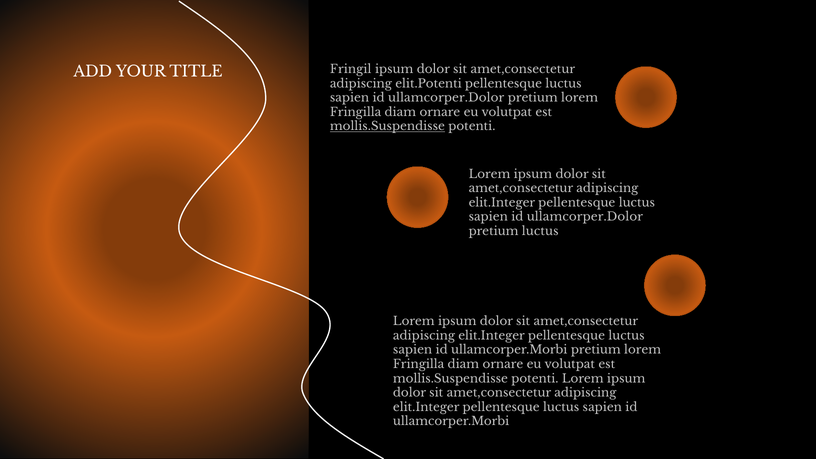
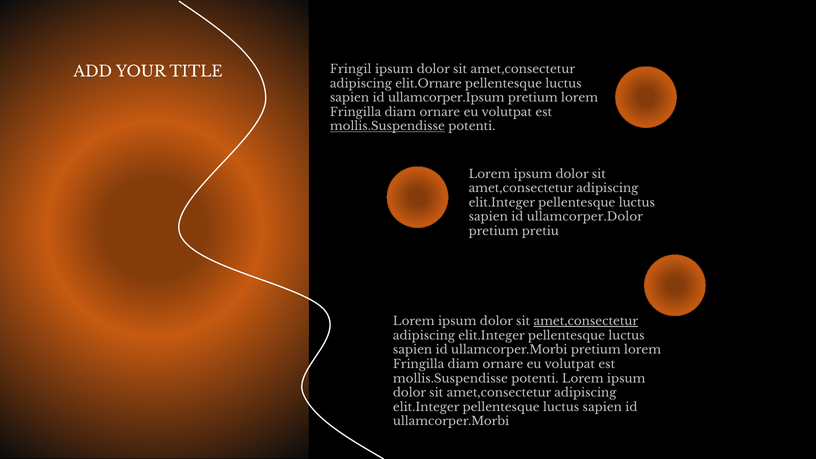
elit.Potenti: elit.Potenti -> elit.Ornare
ullamcorper.Dolor at (446, 98): ullamcorper.Dolor -> ullamcorper.Ipsum
pretium luctus: luctus -> pretiu
amet,consectetur at (586, 321) underline: none -> present
